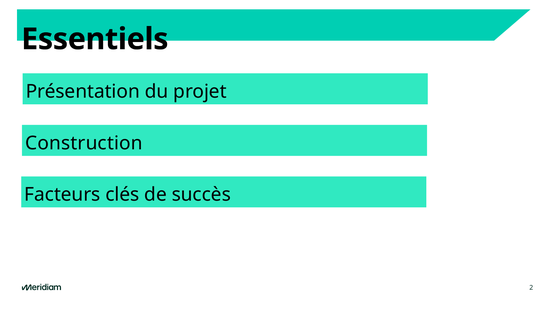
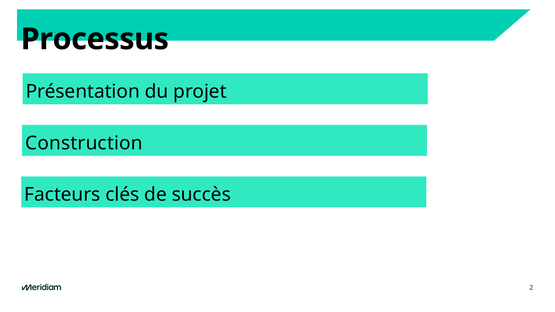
Essentiels: Essentiels -> Processus
